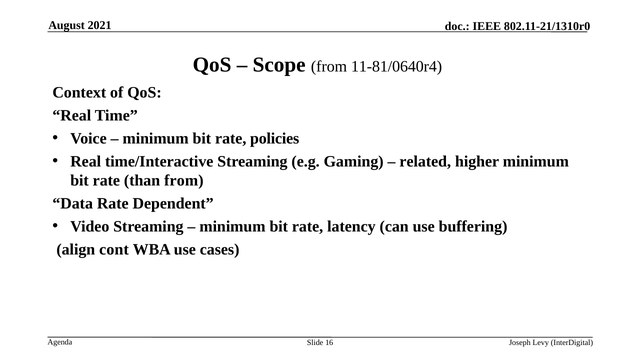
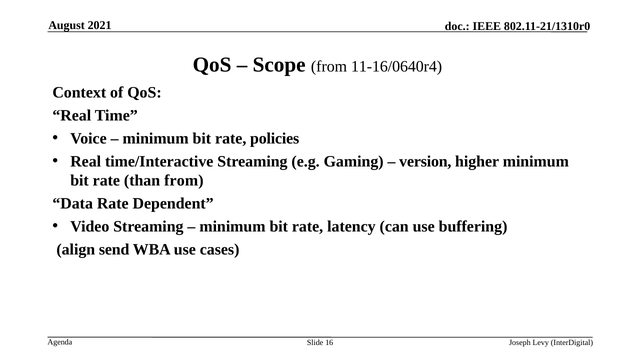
11-81/0640r4: 11-81/0640r4 -> 11-16/0640r4
related: related -> version
cont: cont -> send
